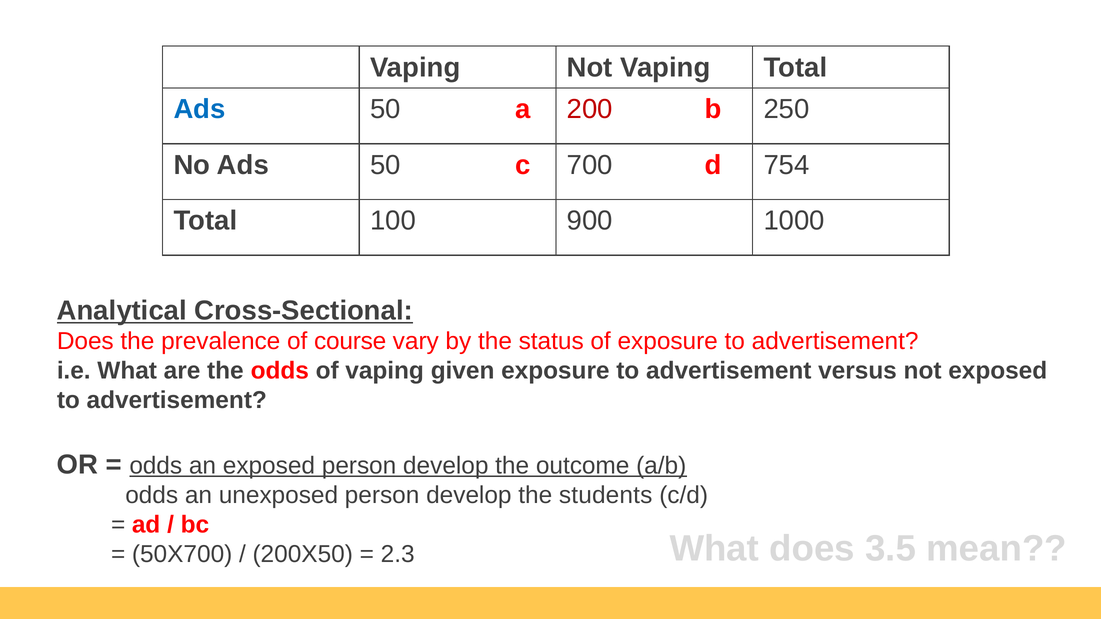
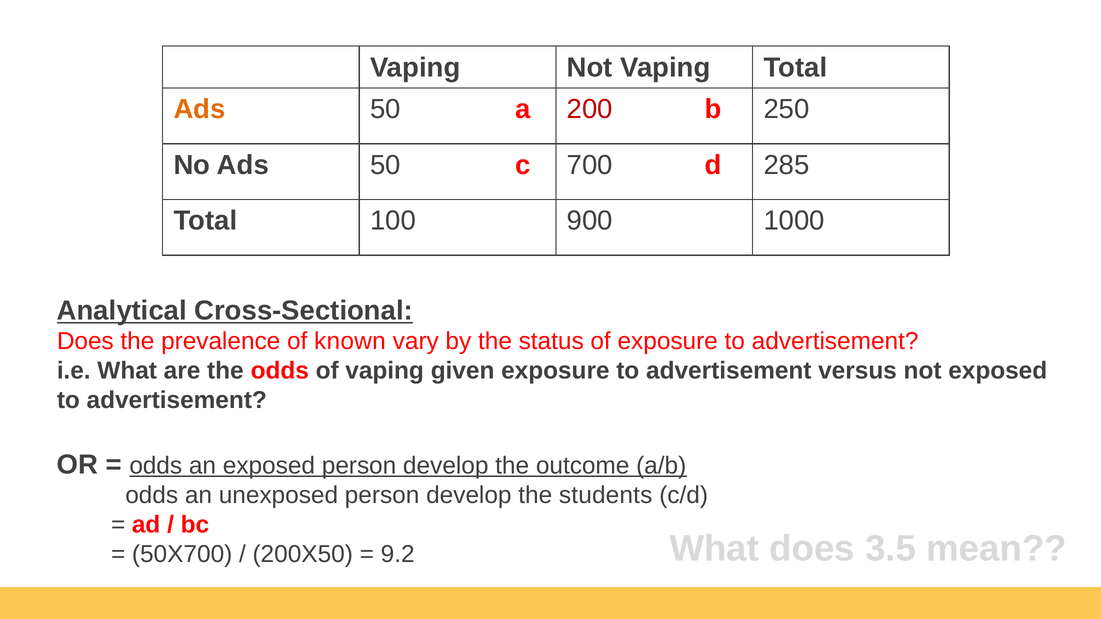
Ads at (200, 109) colour: blue -> orange
754: 754 -> 285
course: course -> known
2.3: 2.3 -> 9.2
